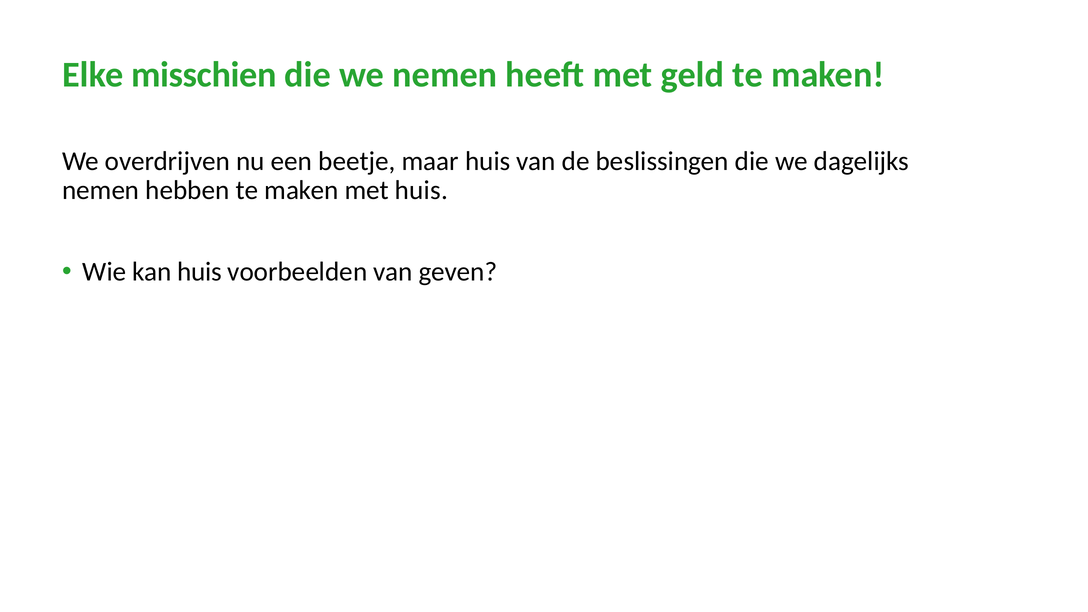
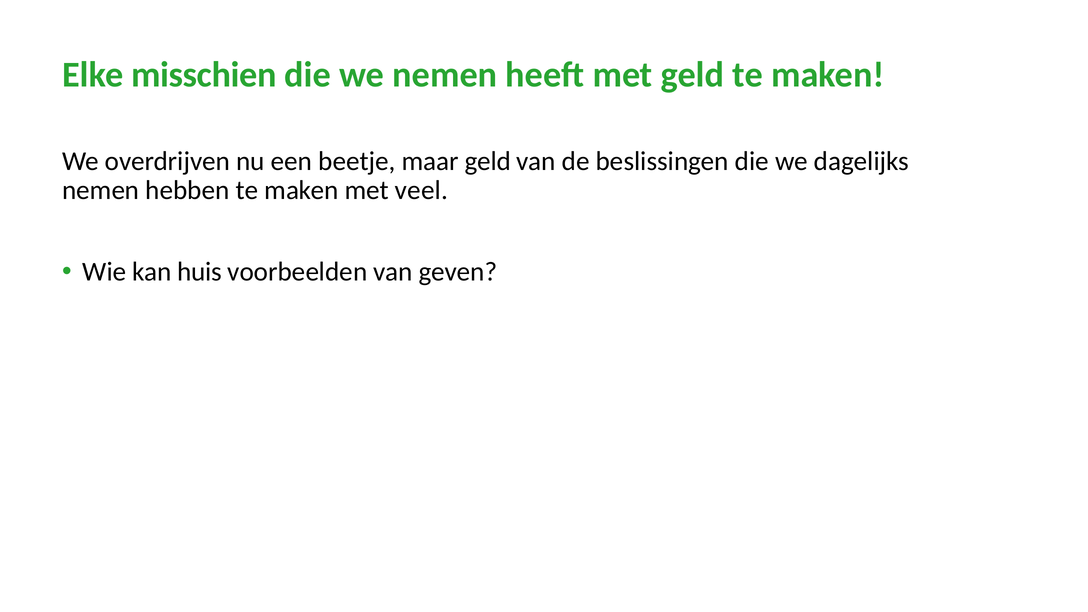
maar huis: huis -> geld
met huis: huis -> veel
